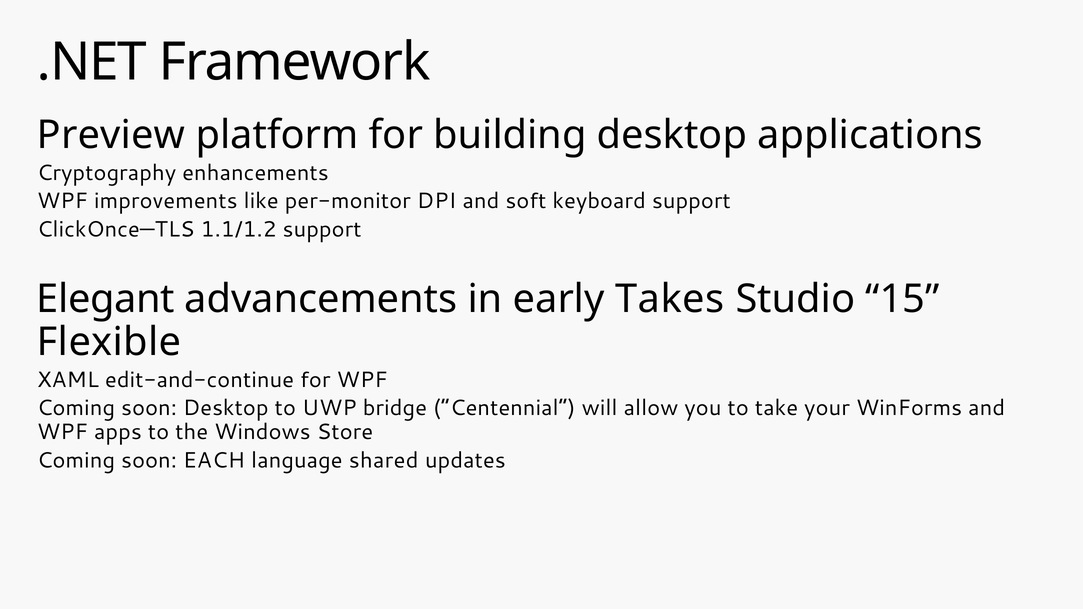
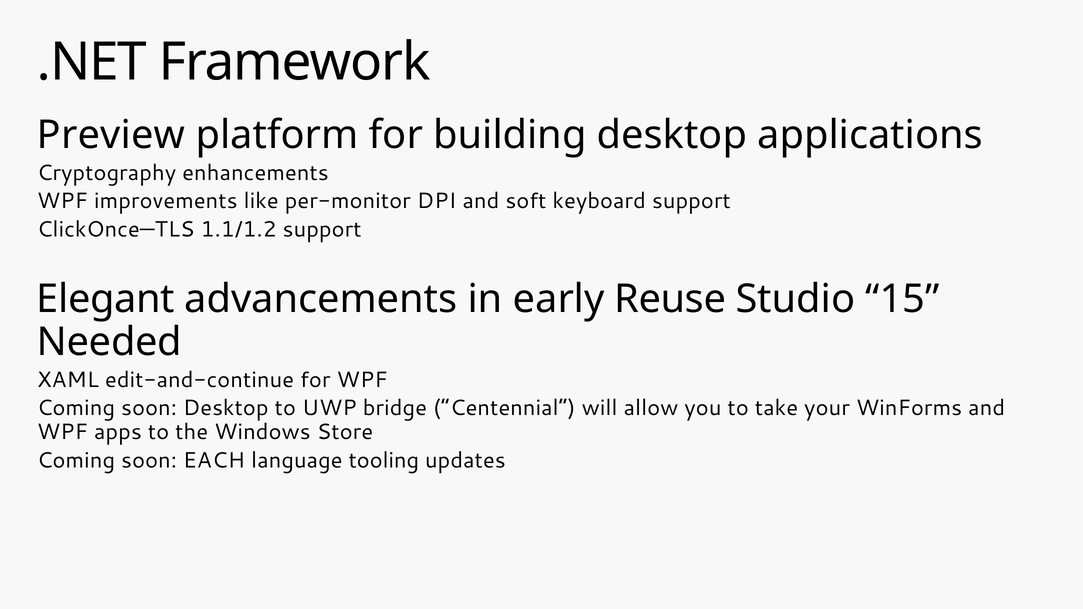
Takes: Takes -> Reuse
Flexible: Flexible -> Needed
shared: shared -> tooling
